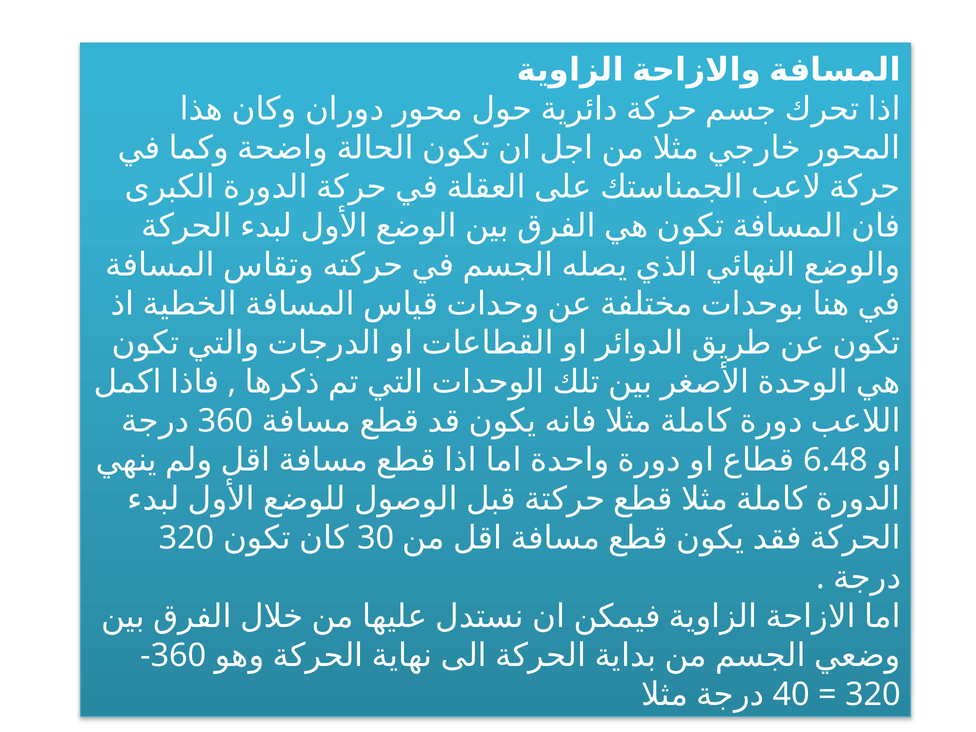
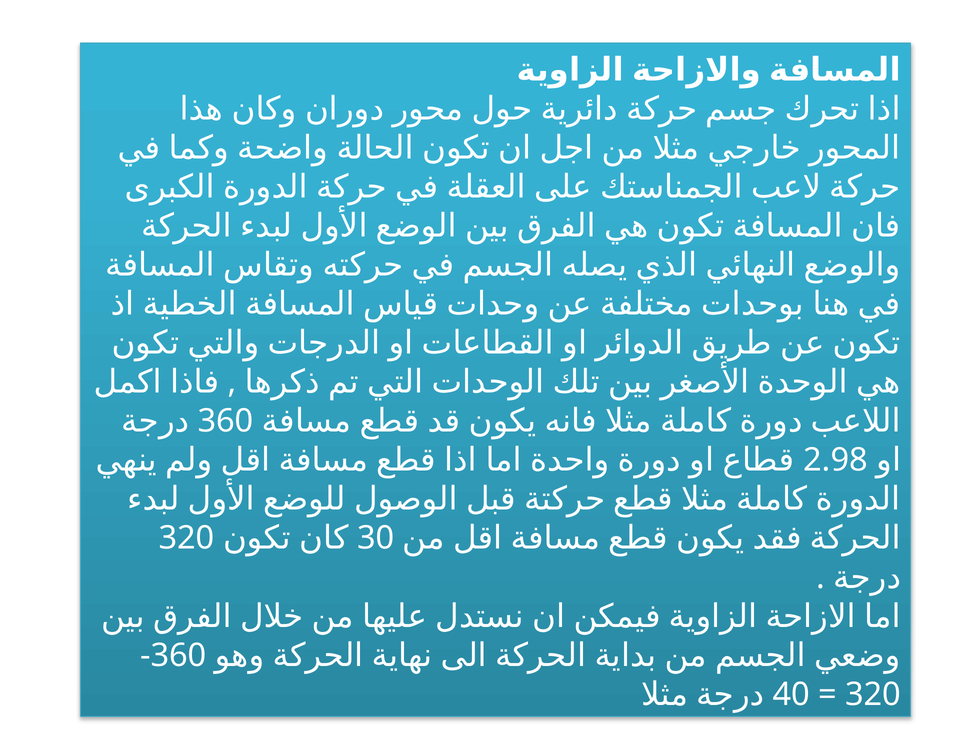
6.48: 6.48 -> 2.98
